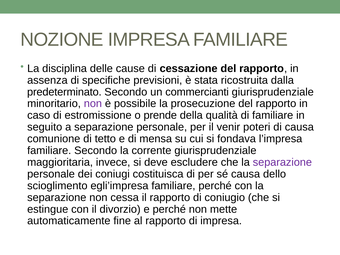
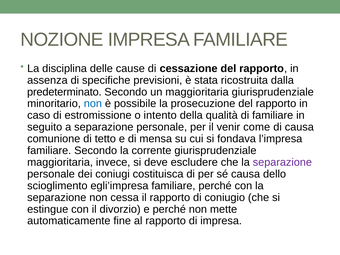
un commercianti: commercianti -> maggioritaria
non at (93, 104) colour: purple -> blue
prende: prende -> intento
poteri: poteri -> come
